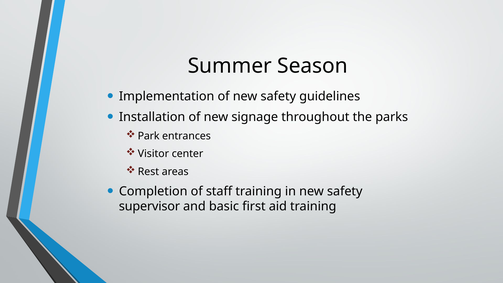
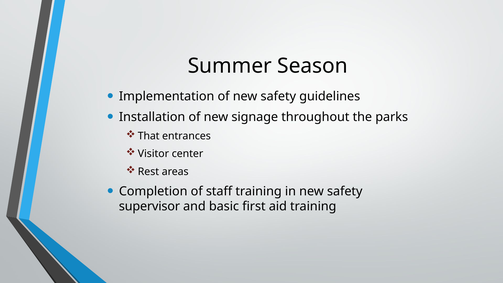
Park: Park -> That
